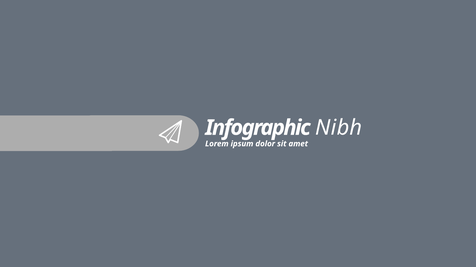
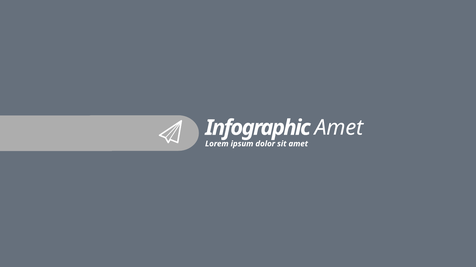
Nibh at (339, 128): Nibh -> Amet
